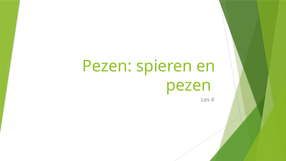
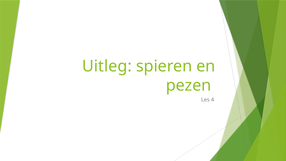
Pezen at (107, 66): Pezen -> Uitleg
